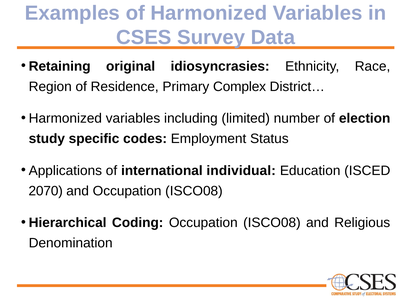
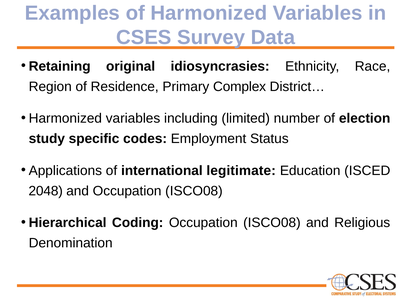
individual: individual -> legitimate
2070: 2070 -> 2048
